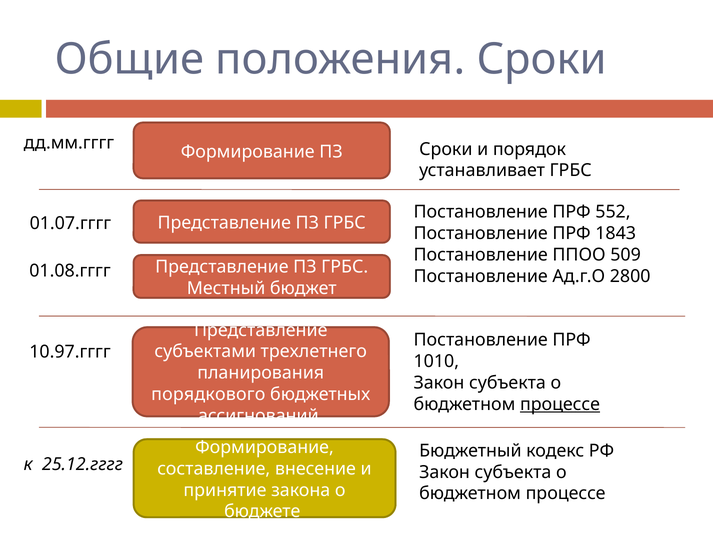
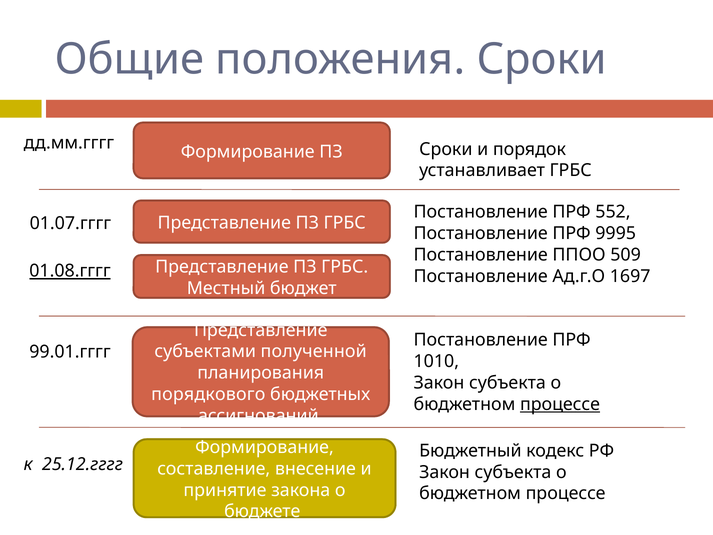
1843: 1843 -> 9995
01.08.гггг underline: none -> present
2800: 2800 -> 1697
трехлетнего: трехлетнего -> полученной
10.97.гггг: 10.97.гггг -> 99.01.гггг
